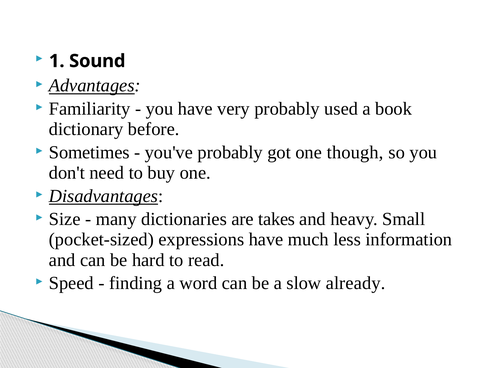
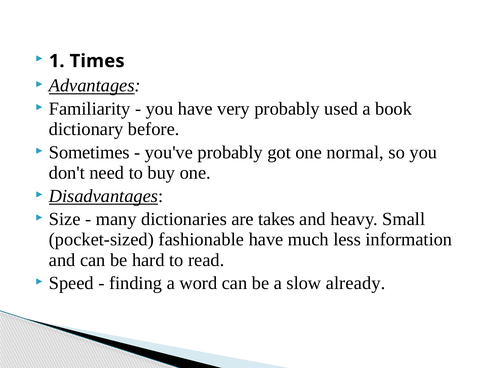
Sound: Sound -> Times
though: though -> normal
expressions: expressions -> fashionable
